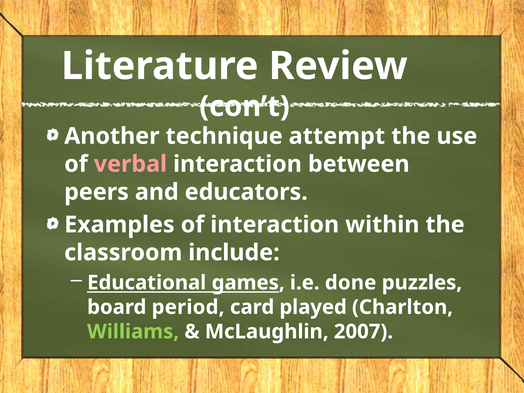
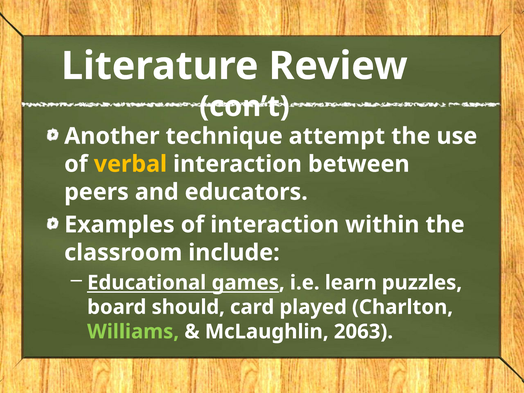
verbal colour: pink -> yellow
done: done -> learn
period: period -> should
2007: 2007 -> 2063
